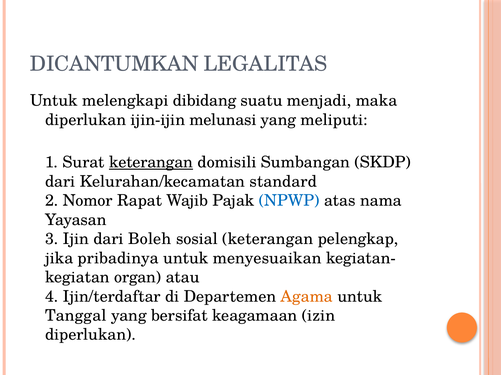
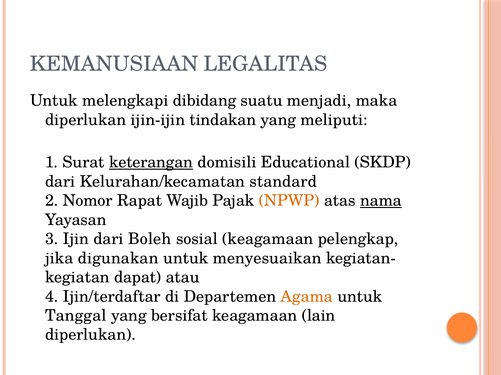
DICANTUMKAN: DICANTUMKAN -> KEMANUSIAAN
melunasi: melunasi -> tindakan
Sumbangan: Sumbangan -> Educational
NPWP colour: blue -> orange
nama underline: none -> present
sosial keterangan: keterangan -> keagamaan
pribadinya: pribadinya -> digunakan
organ: organ -> dapat
izin: izin -> lain
